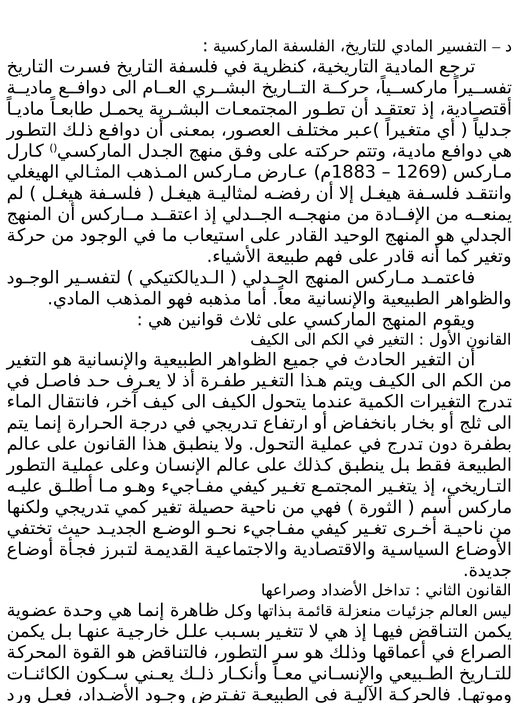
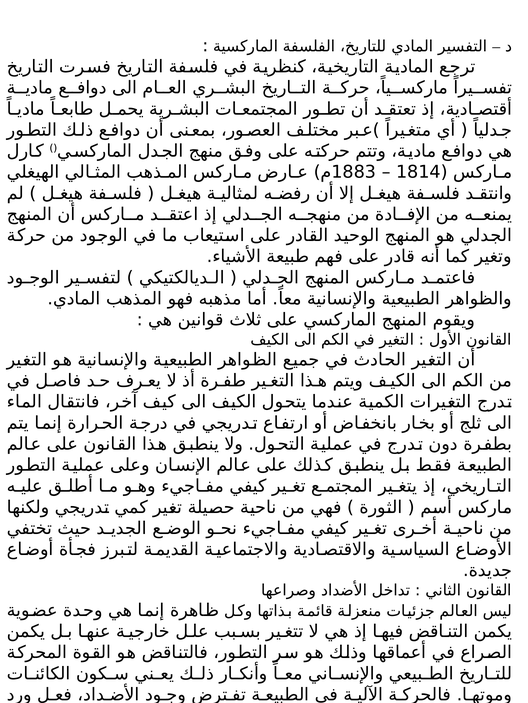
1269: 1269 -> 1814
